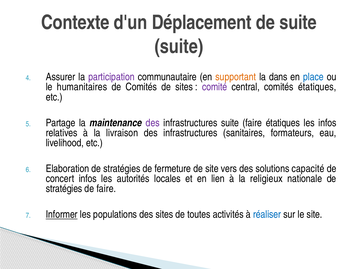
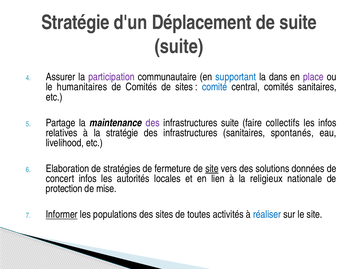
Contexte at (75, 23): Contexte -> Stratégie
supportant colour: orange -> blue
place colour: blue -> purple
comité colour: purple -> blue
comités étatiques: étatiques -> sanitaires
faire étatiques: étatiques -> collectifs
la livraison: livraison -> stratégie
formateurs: formateurs -> spontanés
site at (212, 168) underline: none -> present
capacité: capacité -> données
stratégies at (64, 188): stratégies -> protection
de faire: faire -> mise
